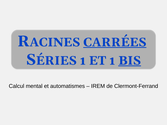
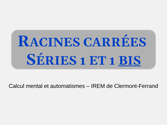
CARRÉES underline: present -> none
